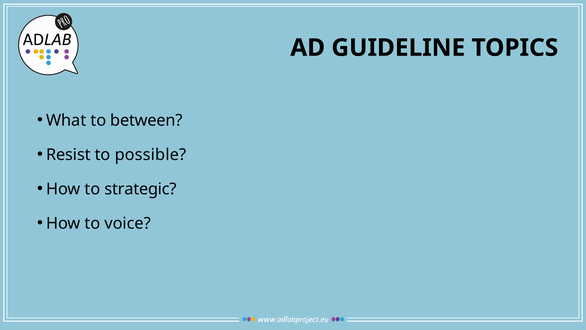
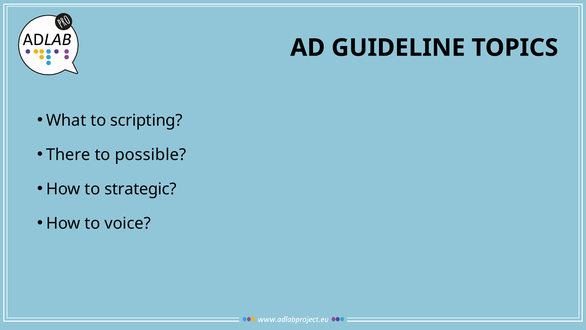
between: between -> scripting
Resist: Resist -> There
